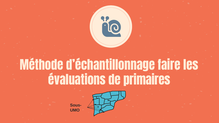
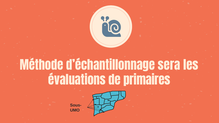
faire: faire -> sera
